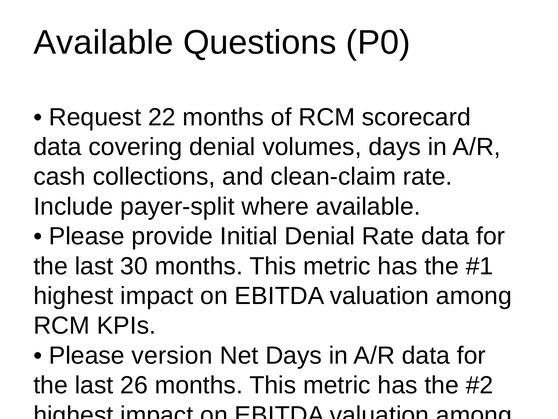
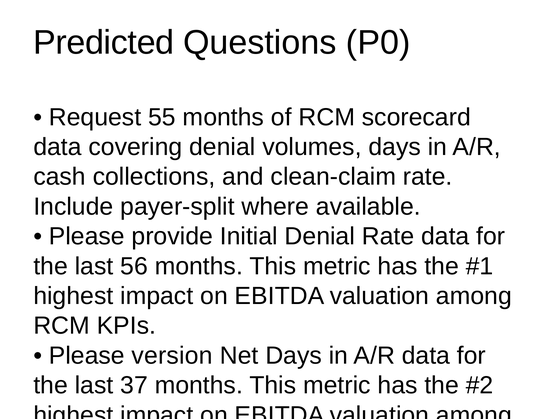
Available at (103, 42): Available -> Predicted
22: 22 -> 55
30: 30 -> 56
26: 26 -> 37
